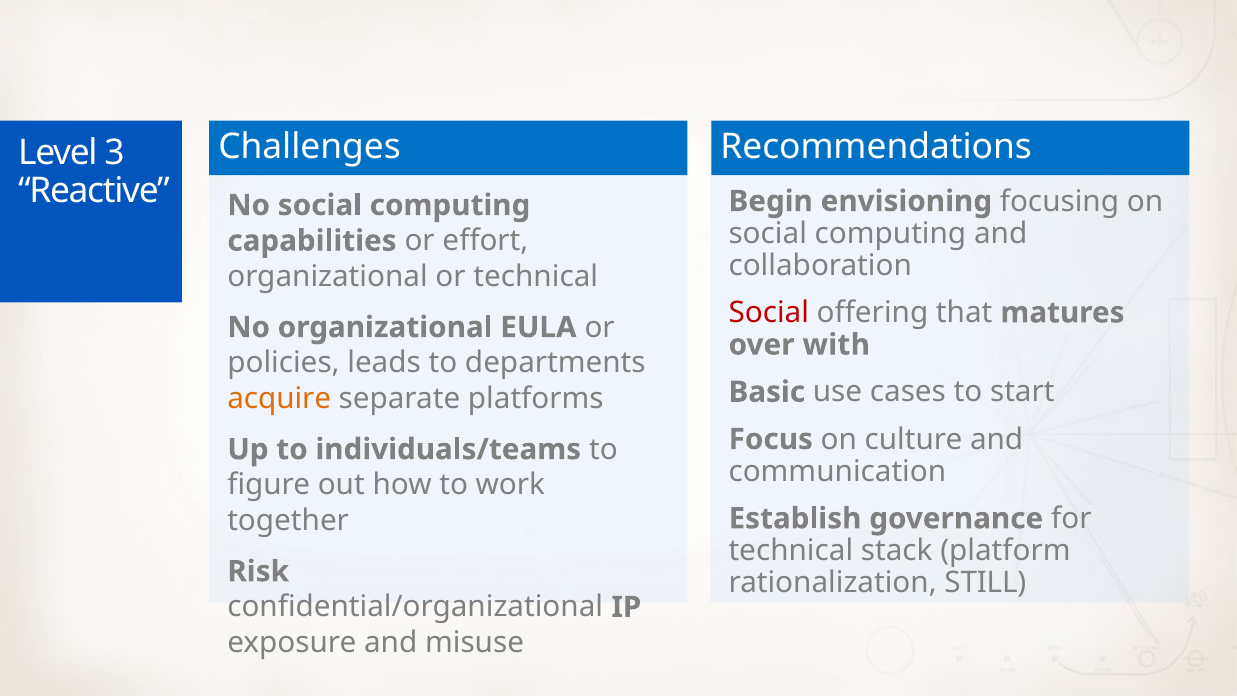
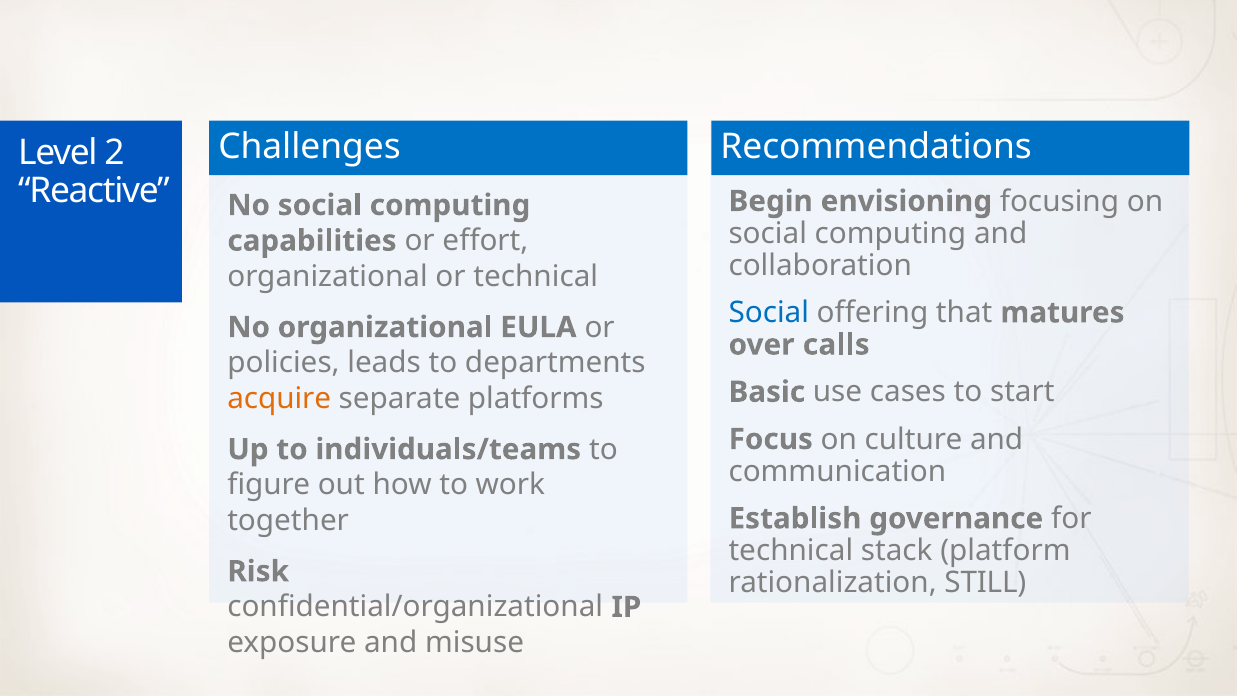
3: 3 -> 2
Social at (769, 313) colour: red -> blue
with: with -> calls
